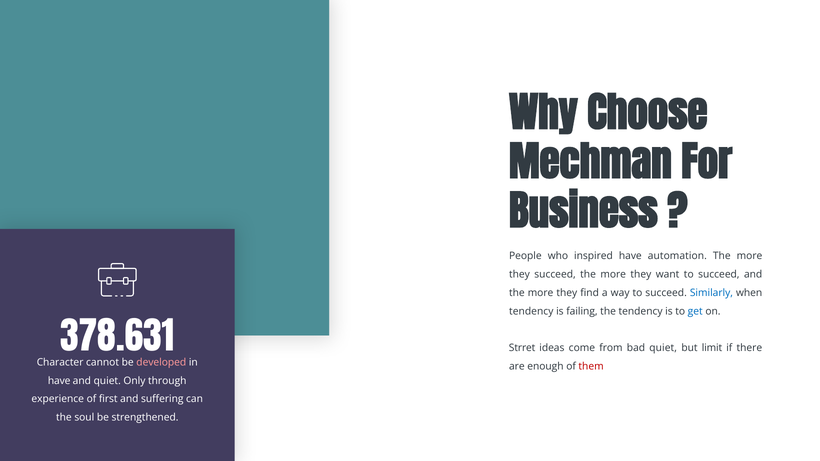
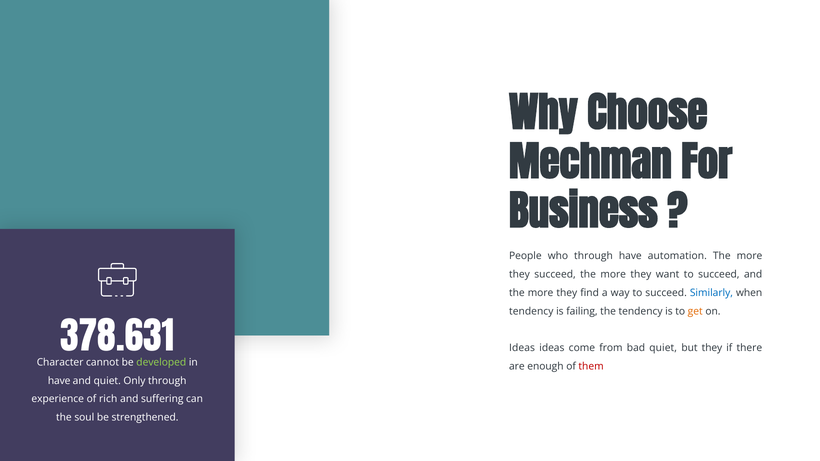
who inspired: inspired -> through
get colour: blue -> orange
Strret at (522, 348): Strret -> Ideas
but limit: limit -> they
developed colour: pink -> light green
first: first -> rich
